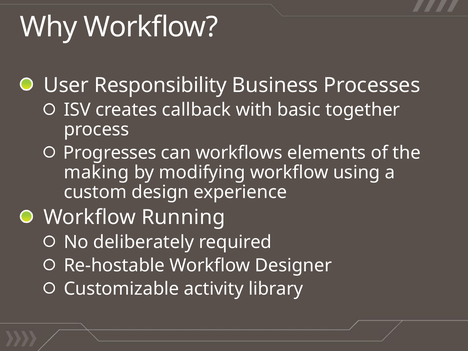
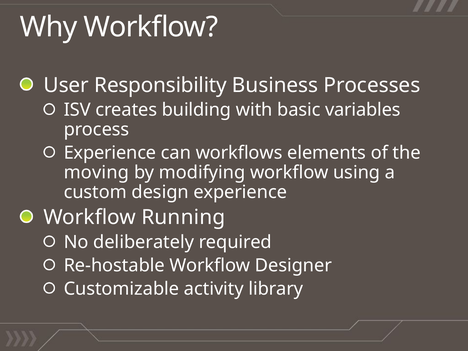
callback: callback -> building
together: together -> variables
Progresses at (110, 153): Progresses -> Experience
making: making -> moving
